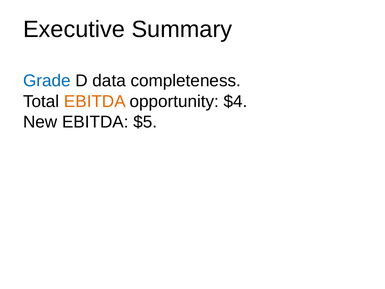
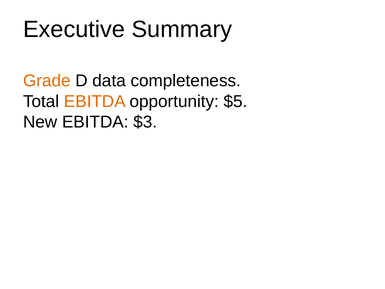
Grade colour: blue -> orange
$4: $4 -> $5
$5: $5 -> $3
